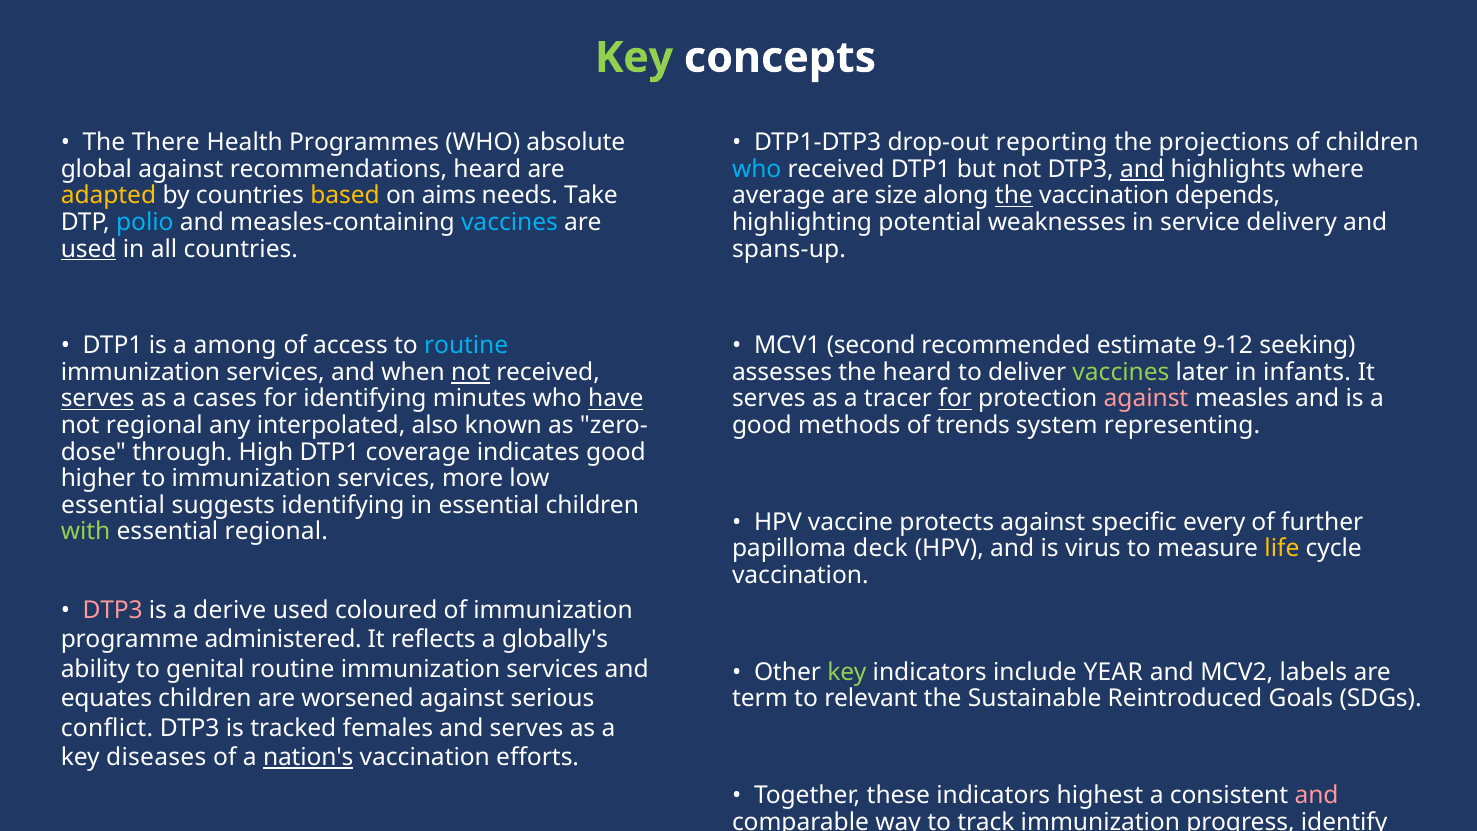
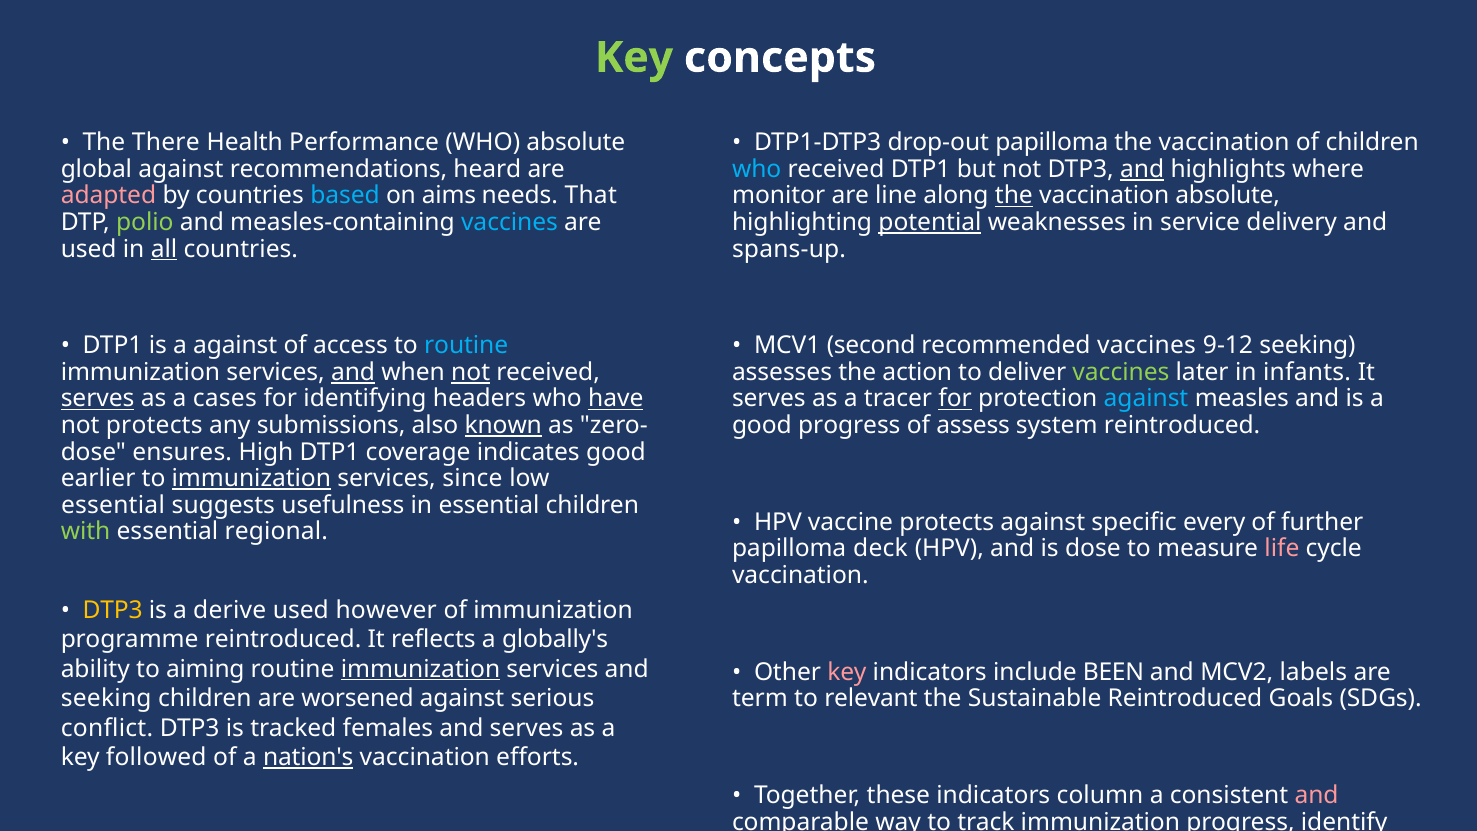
Programmes: Programmes -> Performance
drop-out reporting: reporting -> papilloma
projections at (1224, 143): projections -> vaccination
adapted colour: yellow -> pink
based colour: yellow -> light blue
Take: Take -> That
average at (779, 196): average -> monitor
size: size -> line
vaccination depends: depends -> absolute
polio colour: light blue -> light green
potential underline: none -> present
used at (89, 249) underline: present -> none
all underline: none -> present
a among: among -> against
recommended estimate: estimate -> vaccines
and at (353, 372) underline: none -> present
the heard: heard -> action
minutes: minutes -> headers
against at (1146, 399) colour: pink -> light blue
not regional: regional -> protects
interpolated: interpolated -> submissions
known underline: none -> present
good methods: methods -> progress
trends: trends -> assess
system representing: representing -> reintroduced
through: through -> ensures
higher: higher -> earlier
immunization at (251, 478) underline: none -> present
more: more -> since
suggests identifying: identifying -> usefulness
is virus: virus -> dose
life colour: yellow -> pink
DTP3 at (113, 610) colour: pink -> yellow
coloured: coloured -> however
programme administered: administered -> reintroduced
genital: genital -> aiming
immunization at (421, 669) underline: none -> present
key at (847, 672) colour: light green -> pink
YEAR: YEAR -> BEEN
equates at (106, 698): equates -> seeking
diseases: diseases -> followed
highest: highest -> column
